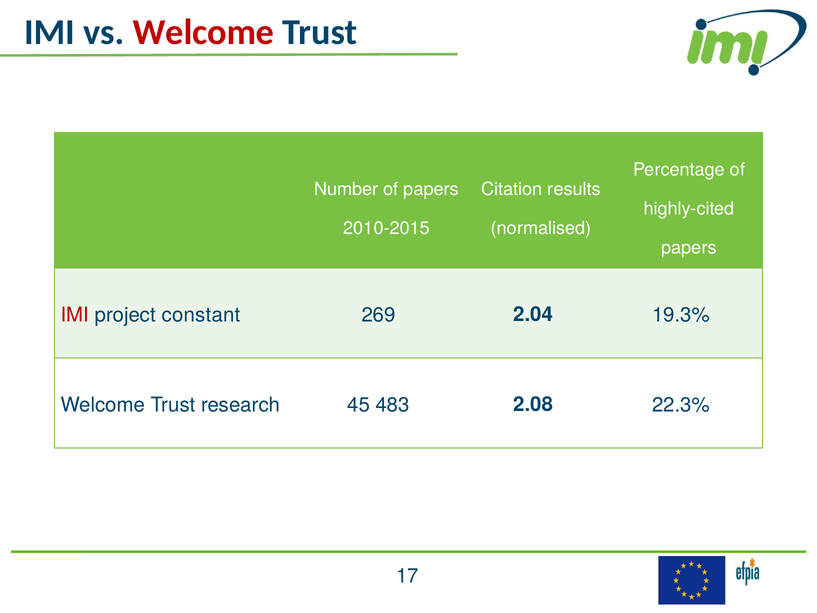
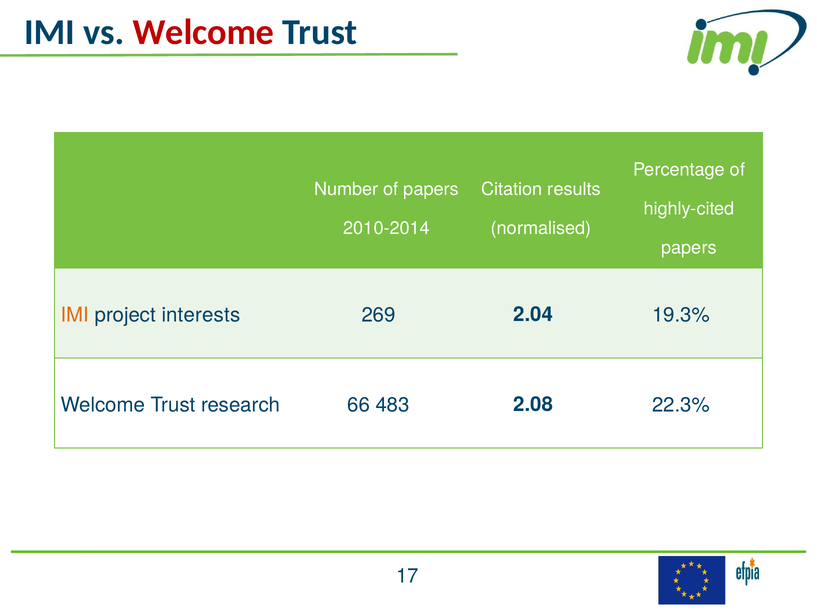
2010-2015: 2010-2015 -> 2010-2014
IMI at (75, 315) colour: red -> orange
constant: constant -> interests
45: 45 -> 66
